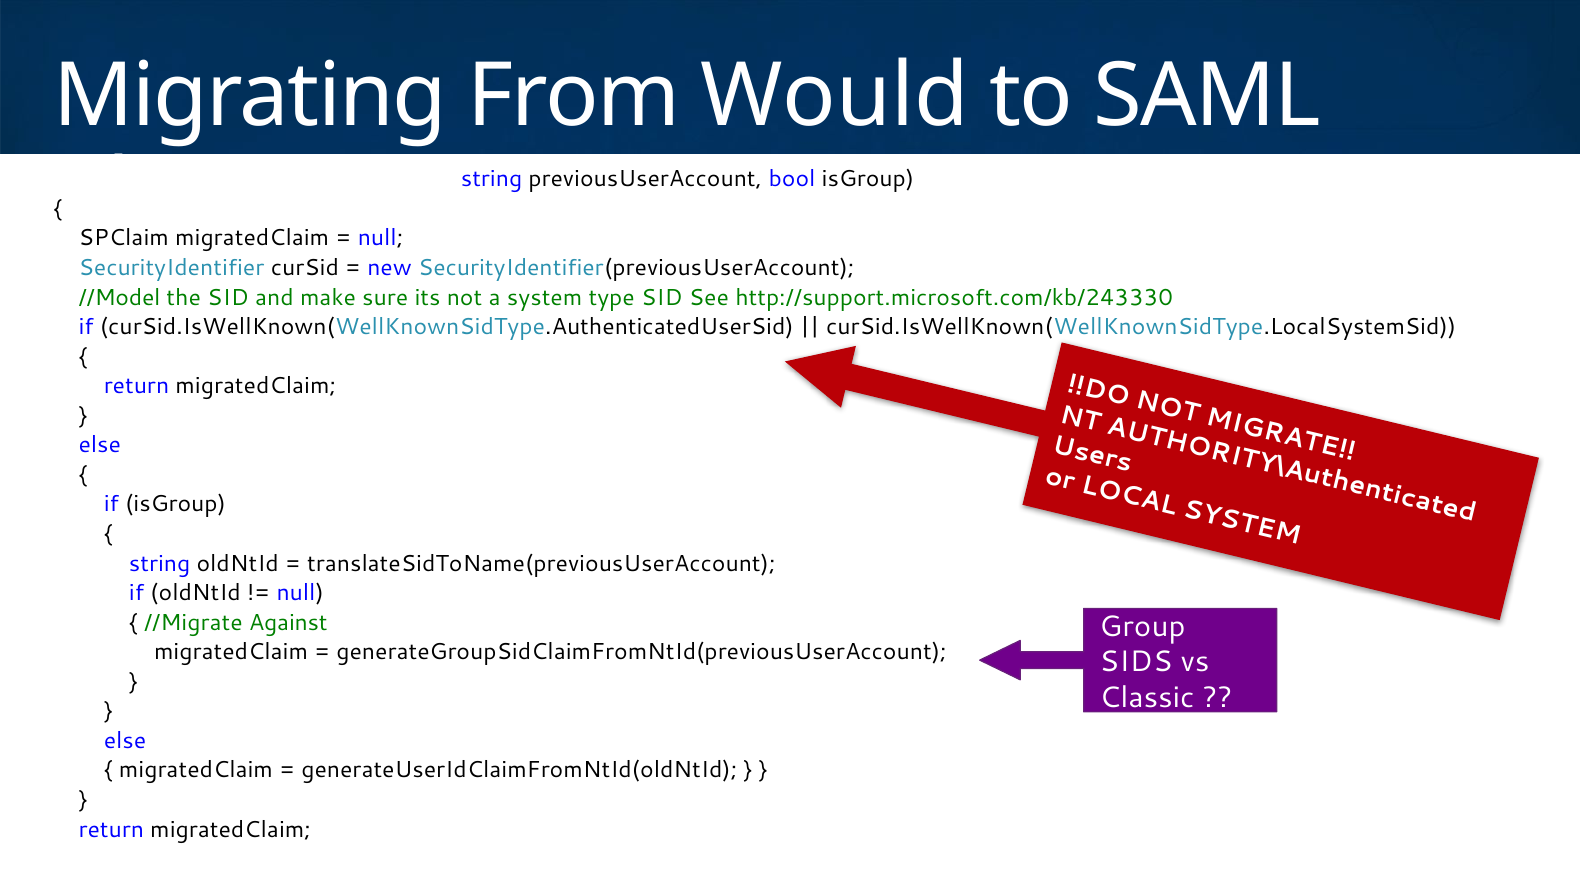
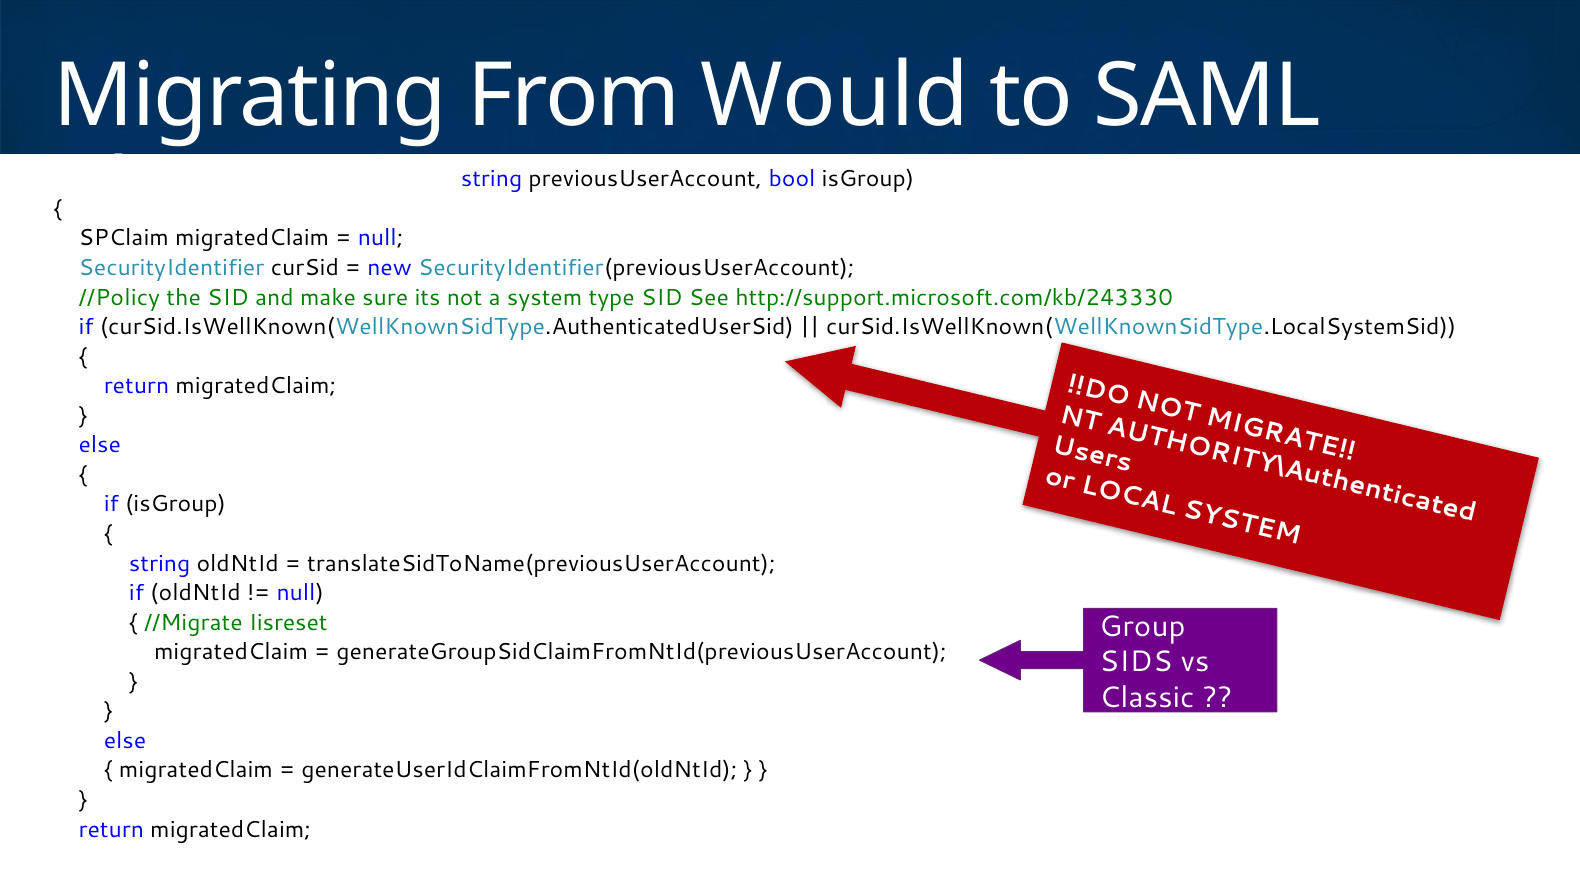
//Model: //Model -> //Policy
Against: Against -> Iisreset
